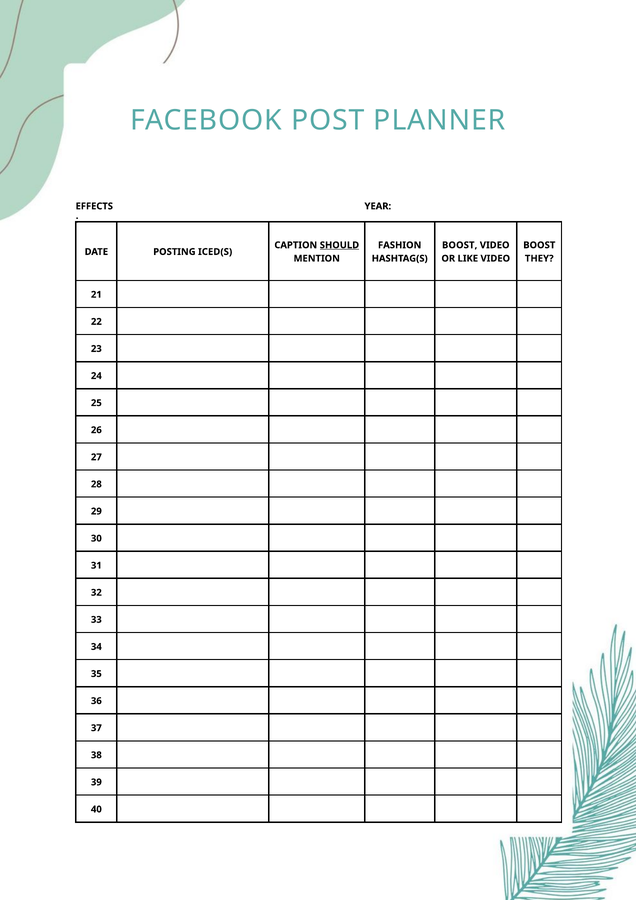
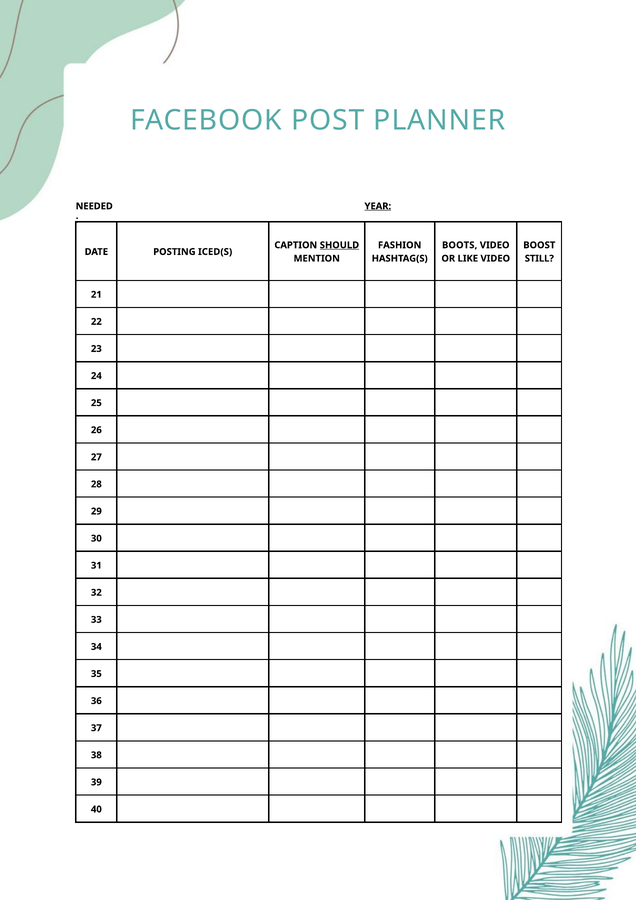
EFFECTS: EFFECTS -> NEEDED
YEAR underline: none -> present
BOOST at (460, 245): BOOST -> BOOTS
THEY: THEY -> STILL
